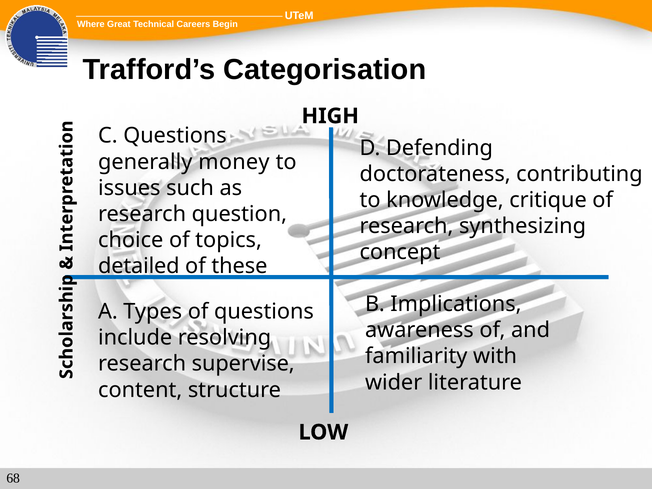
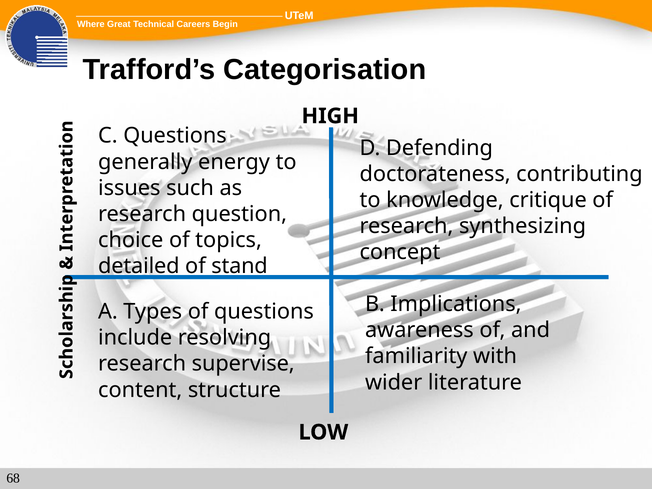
money: money -> energy
these: these -> stand
